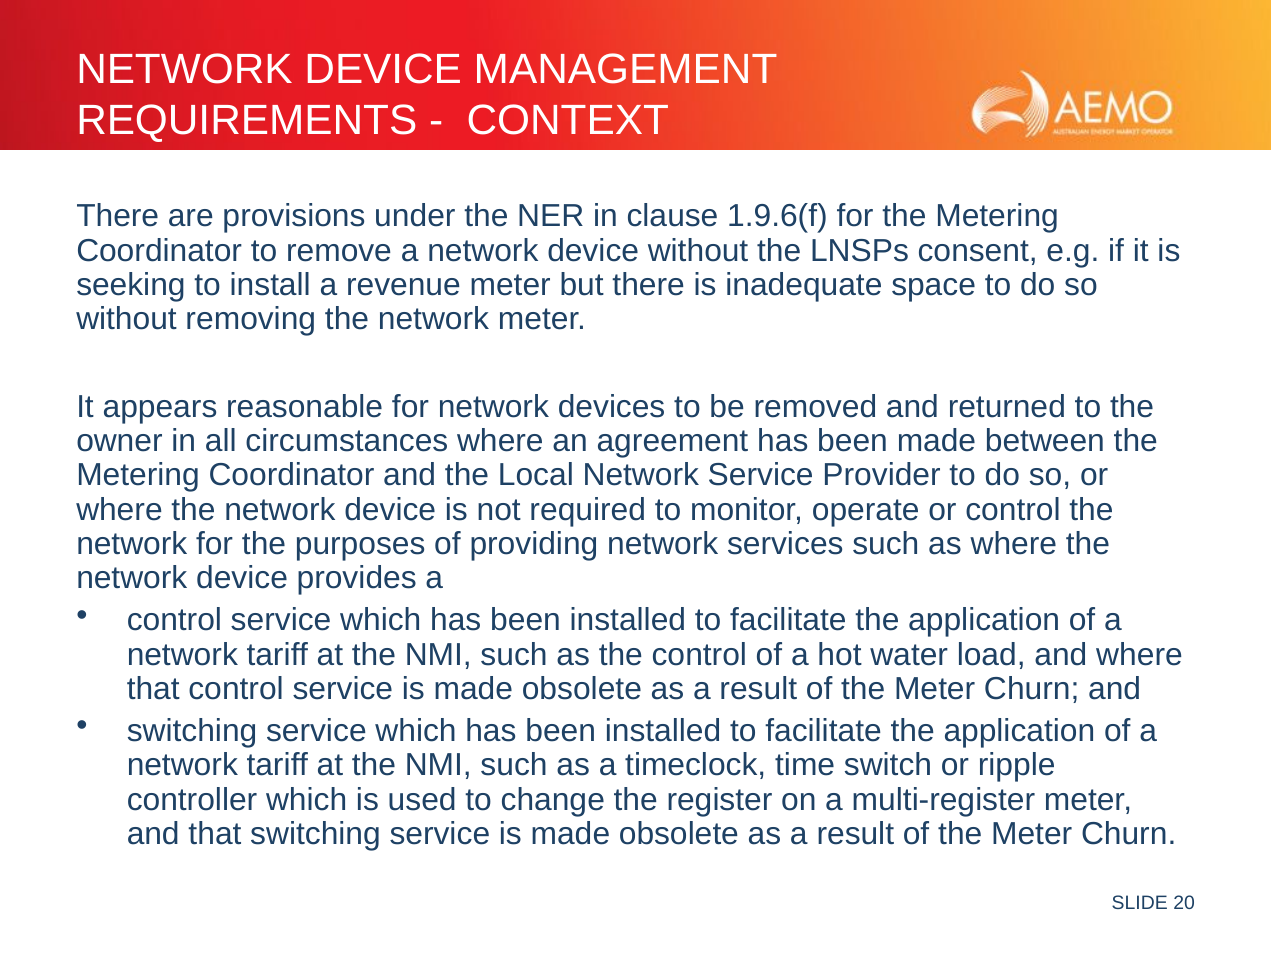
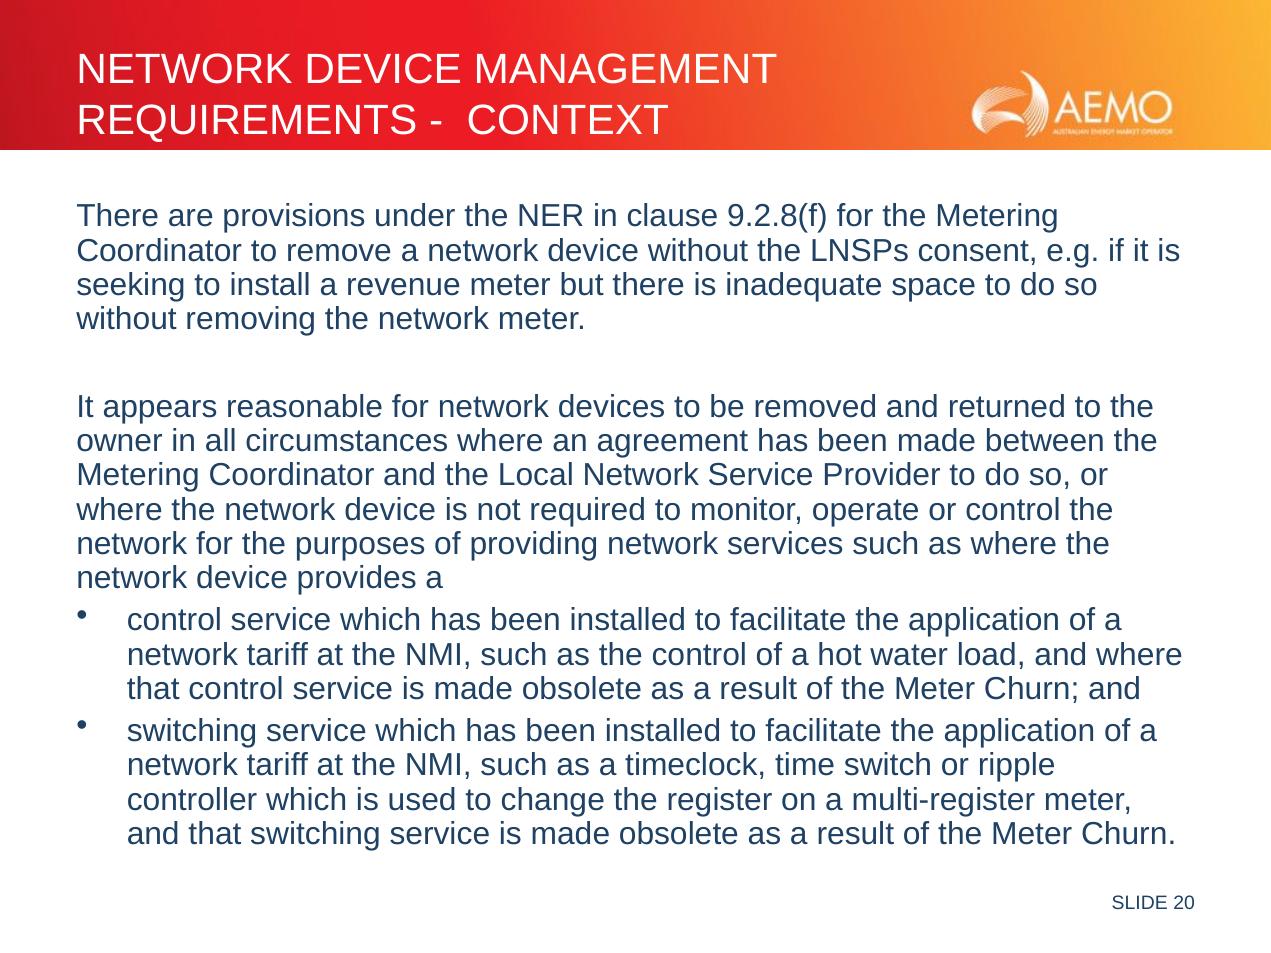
1.9.6(f: 1.9.6(f -> 9.2.8(f
